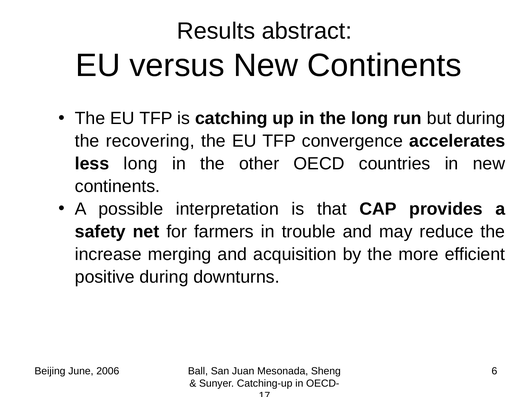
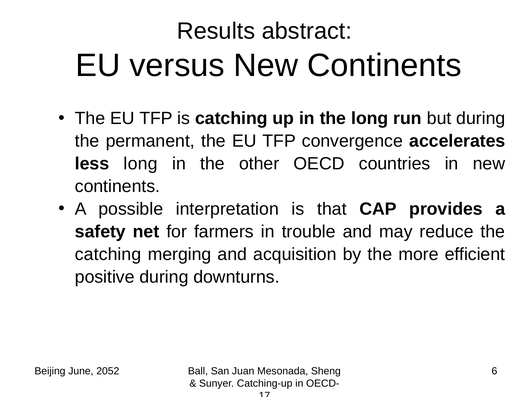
recovering: recovering -> permanent
increase at (108, 254): increase -> catching
2006: 2006 -> 2052
